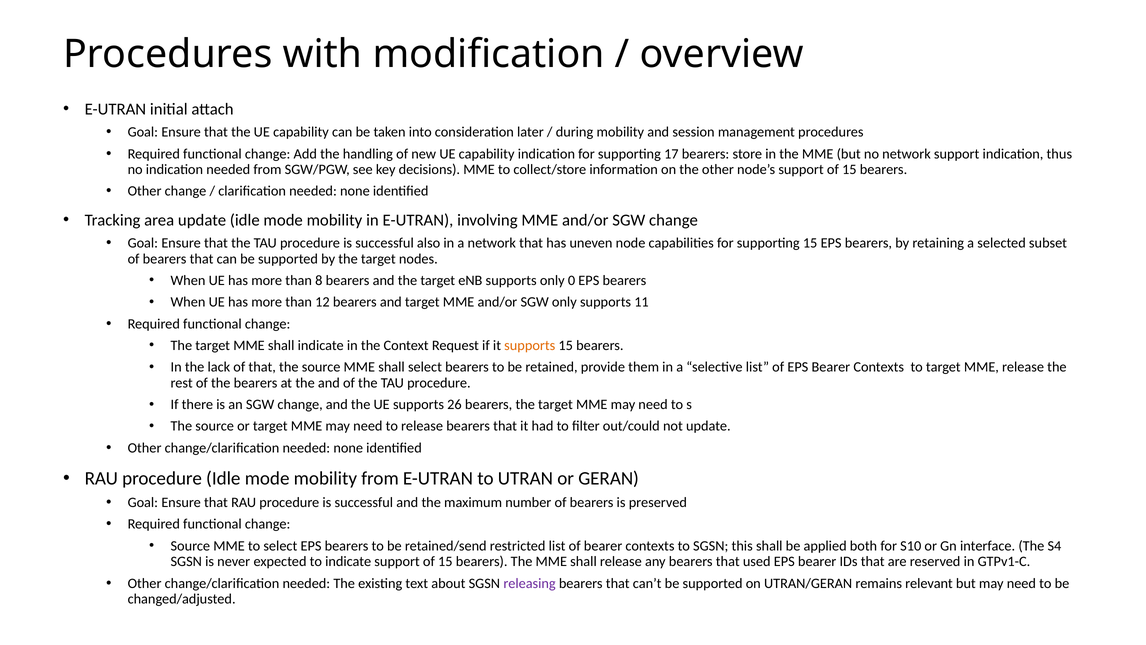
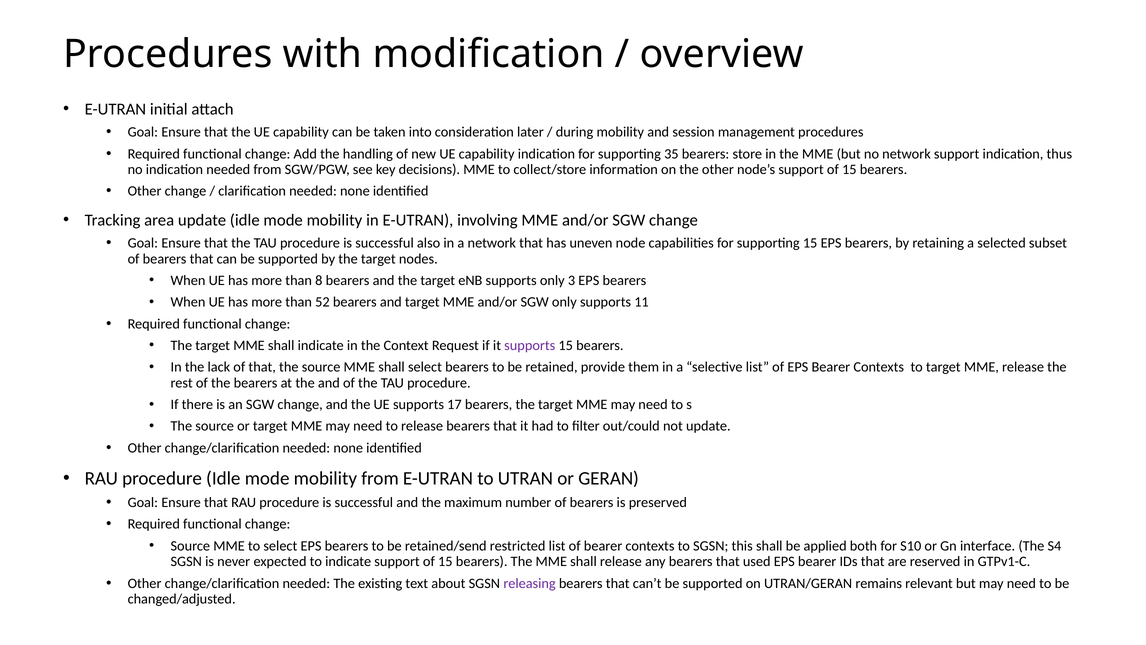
17: 17 -> 35
0: 0 -> 3
12: 12 -> 52
supports at (530, 345) colour: orange -> purple
26: 26 -> 17
